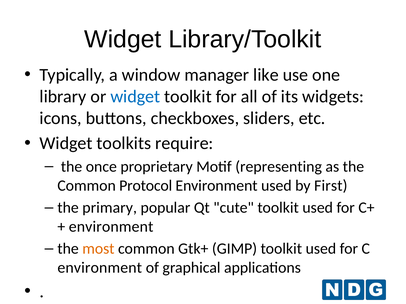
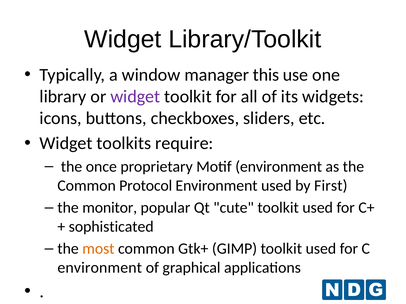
like: like -> this
widget at (135, 97) colour: blue -> purple
Motif representing: representing -> environment
primary: primary -> monitor
environment at (111, 227): environment -> sophisticated
